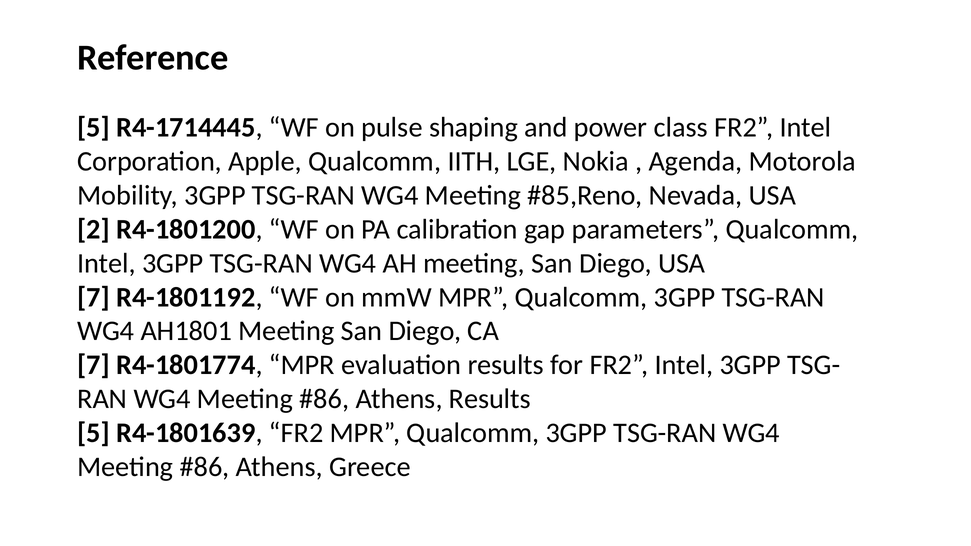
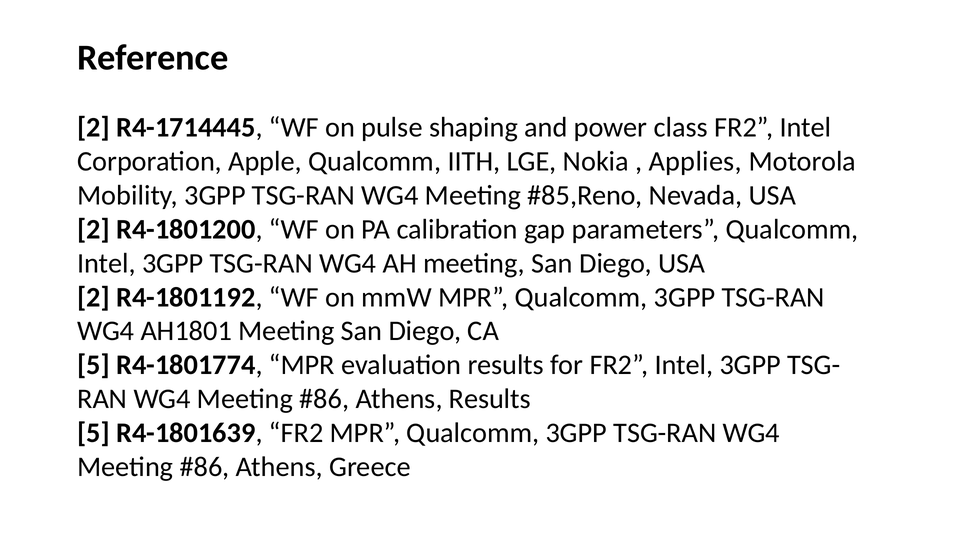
5 at (94, 127): 5 -> 2
Agenda: Agenda -> Applies
7 at (94, 297): 7 -> 2
7 at (94, 365): 7 -> 5
